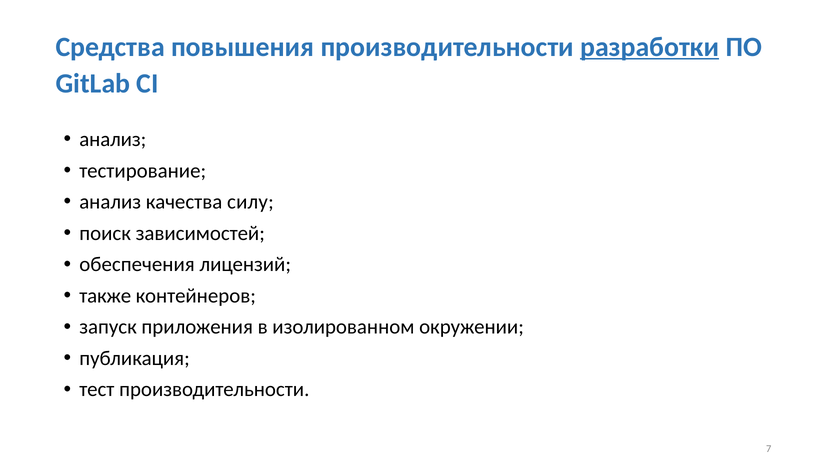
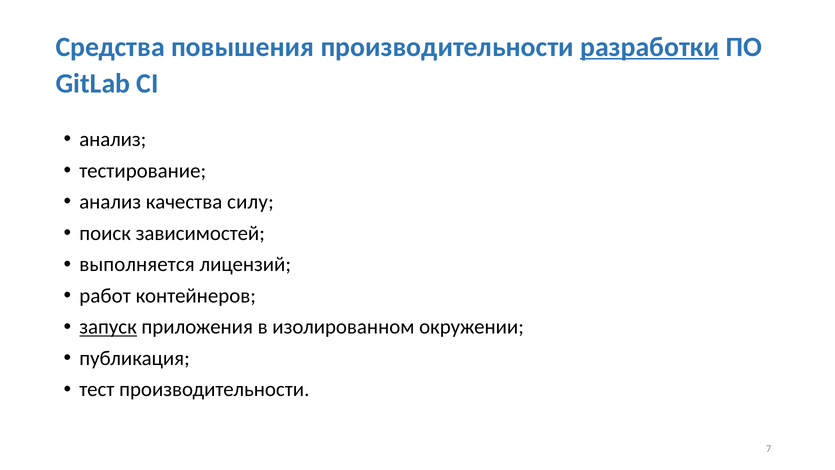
обеспечения: обеспечения -> выполняется
также: также -> работ
запуск underline: none -> present
